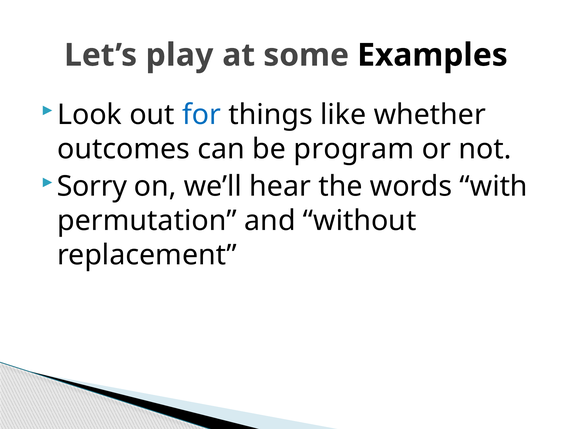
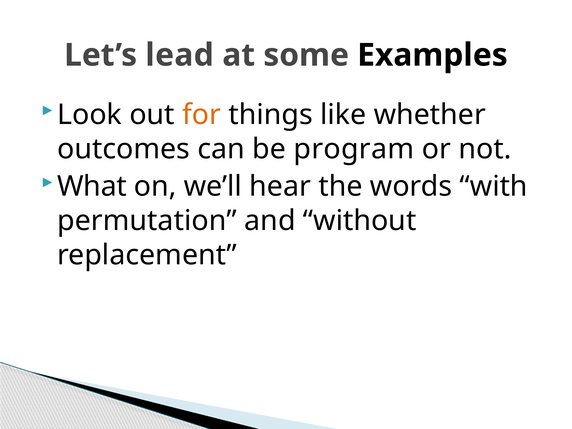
play: play -> lead
for colour: blue -> orange
Sorry: Sorry -> What
